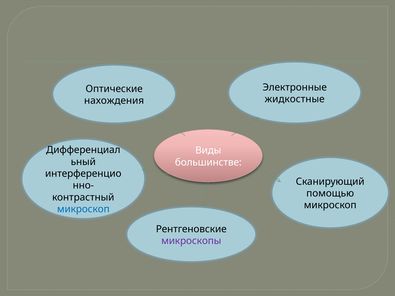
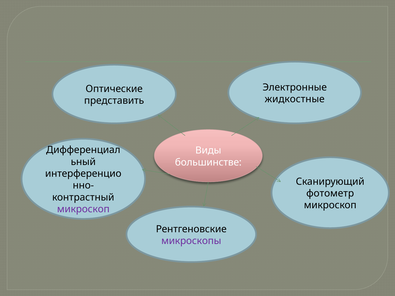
нахождения: нахождения -> представить
помощью: помощью -> фотометр
микроскоп at (83, 209) colour: blue -> purple
